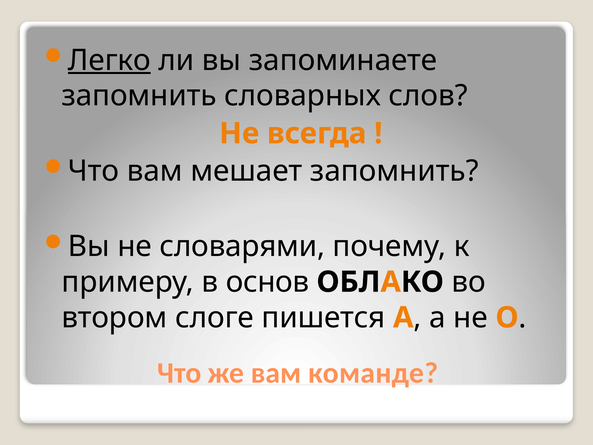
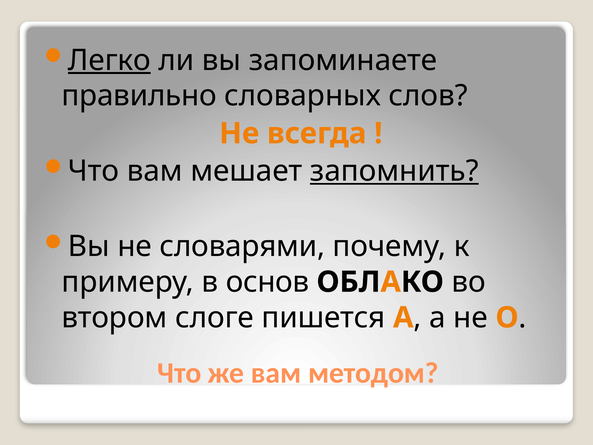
запомнить at (139, 96): запомнить -> правильно
запомнить at (394, 171) underline: none -> present
команде: команде -> методом
